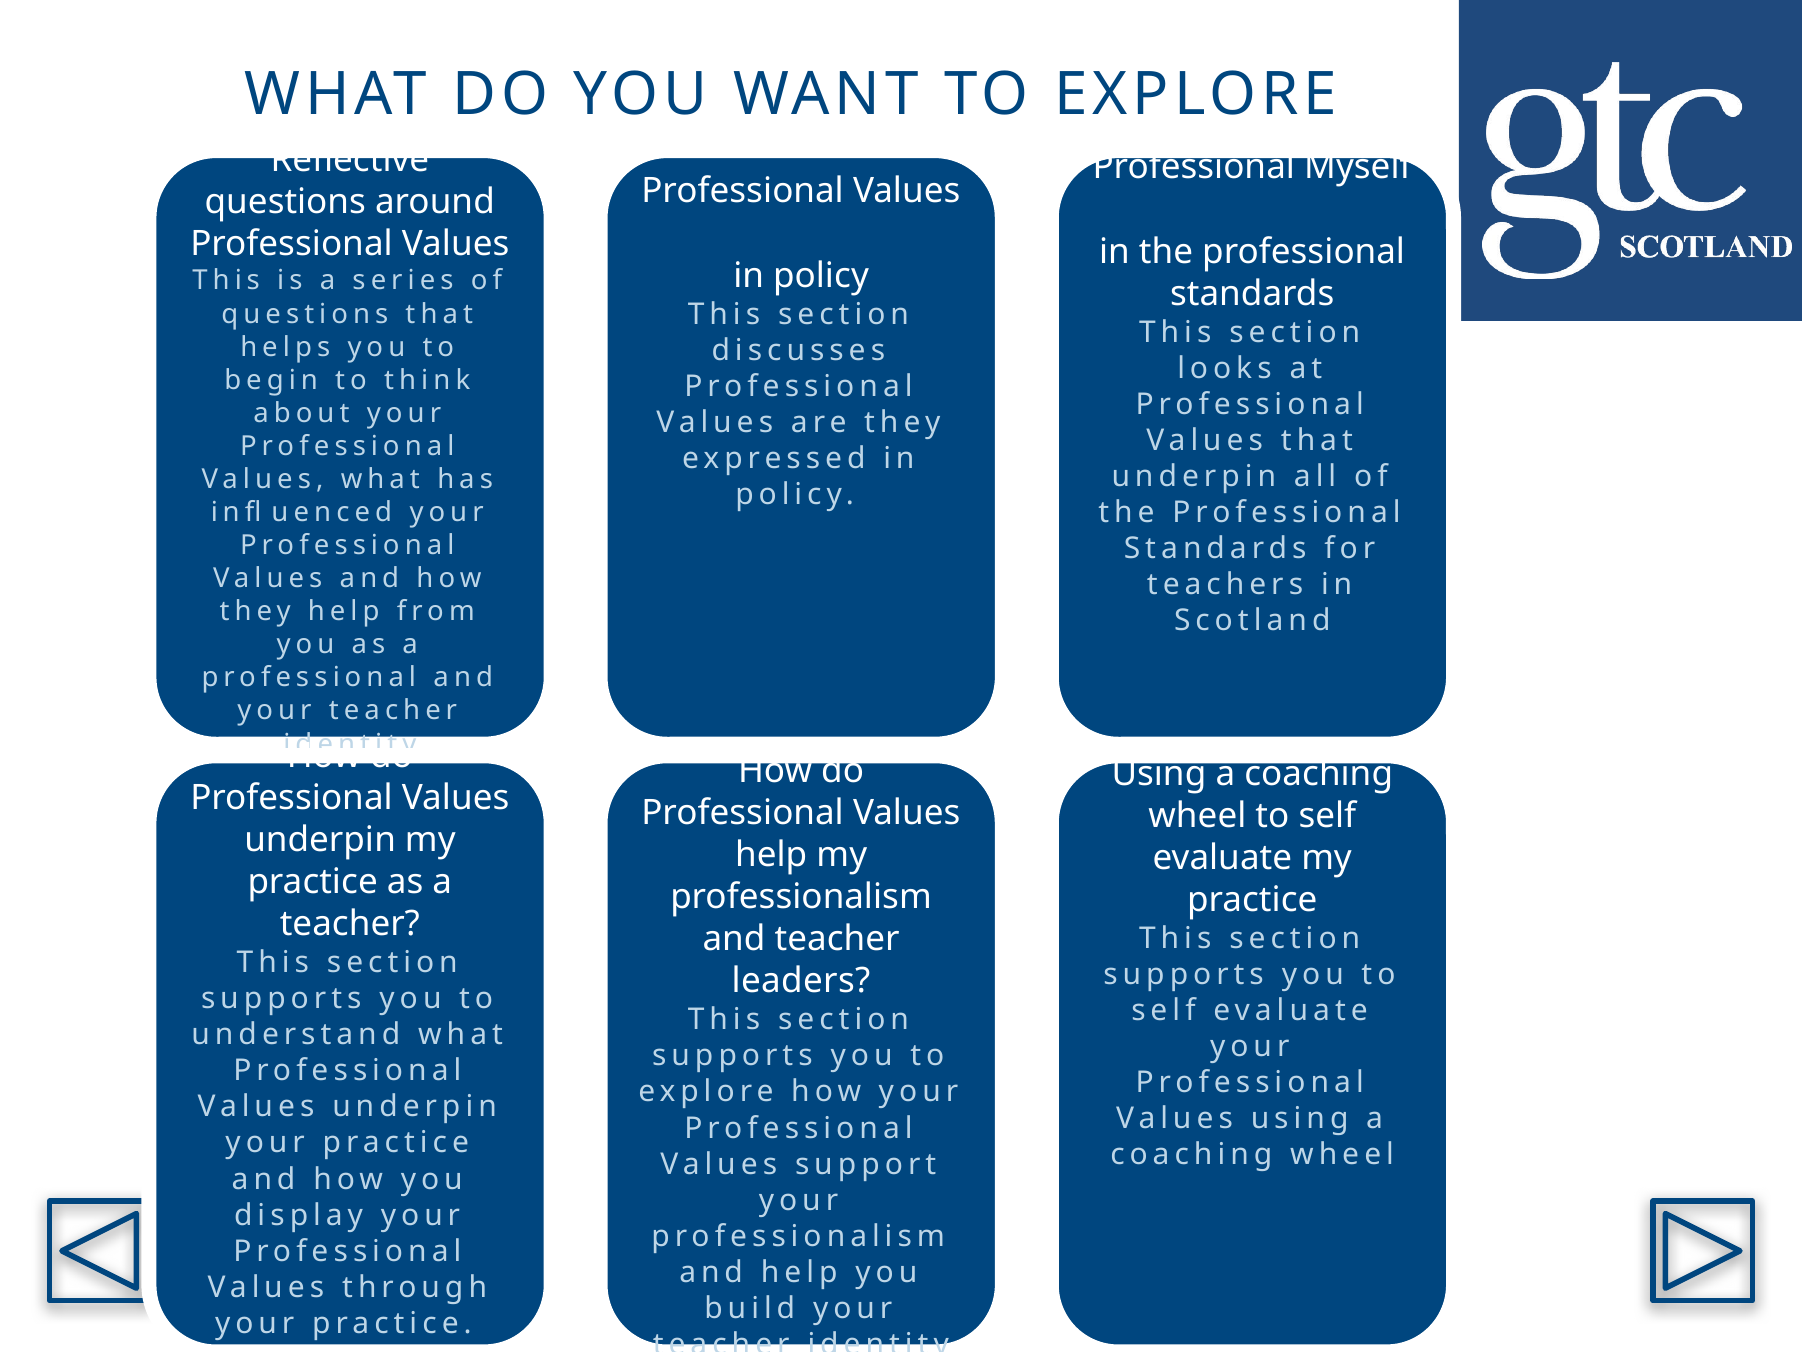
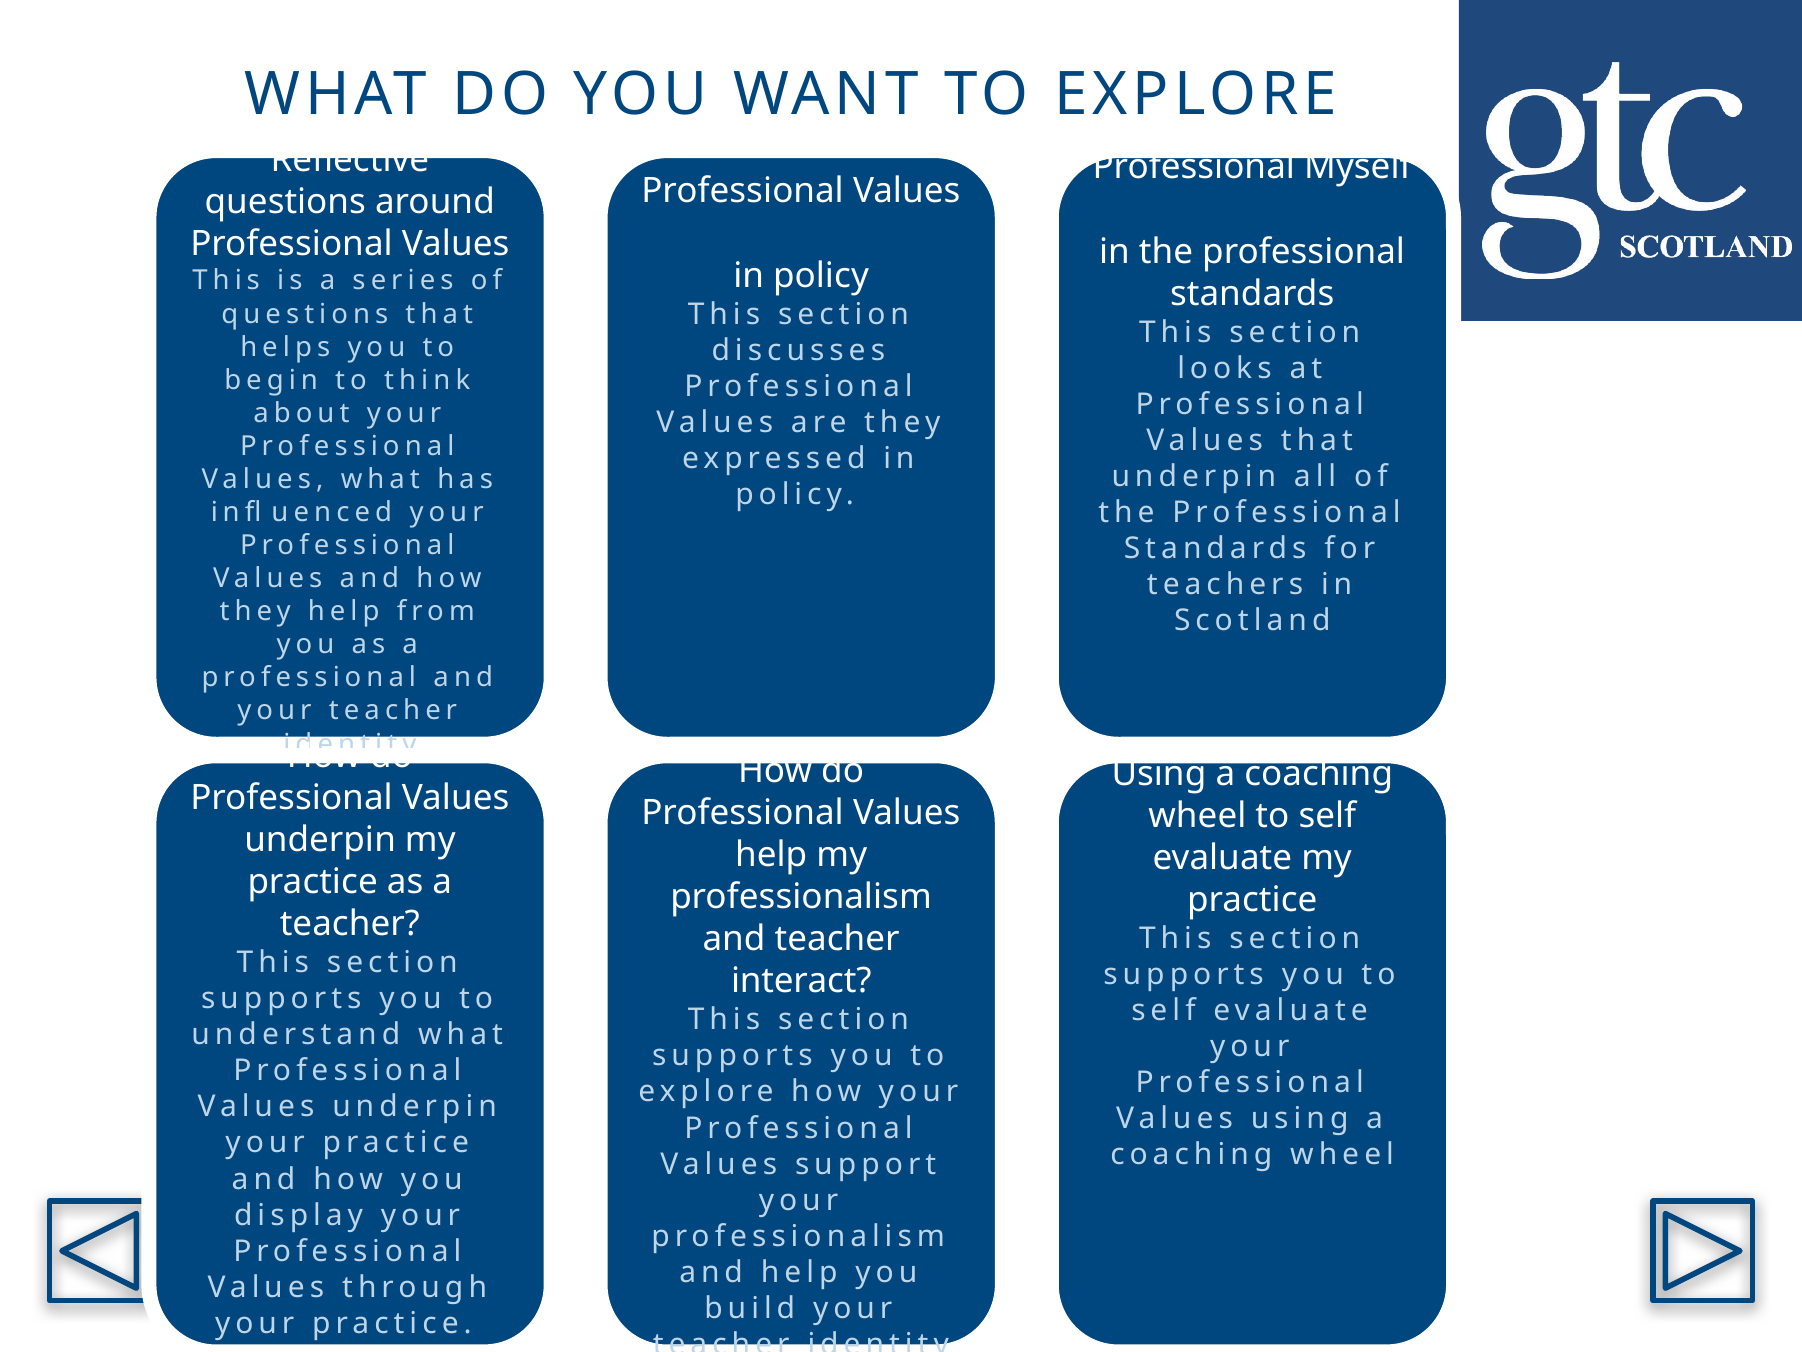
leaders: leaders -> interact
